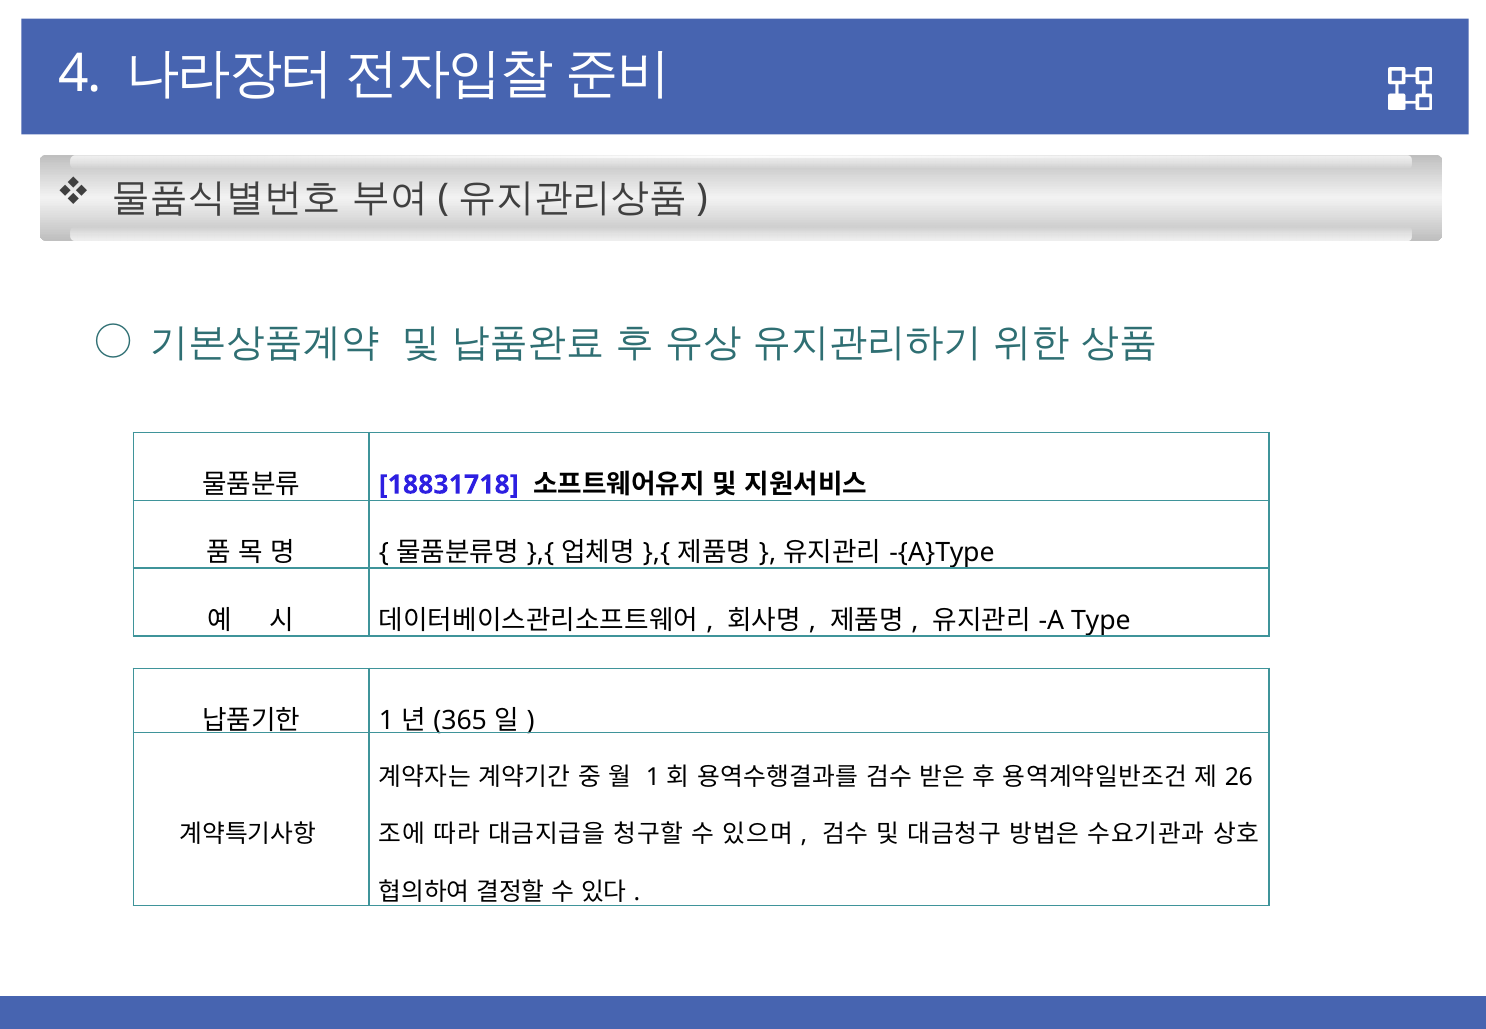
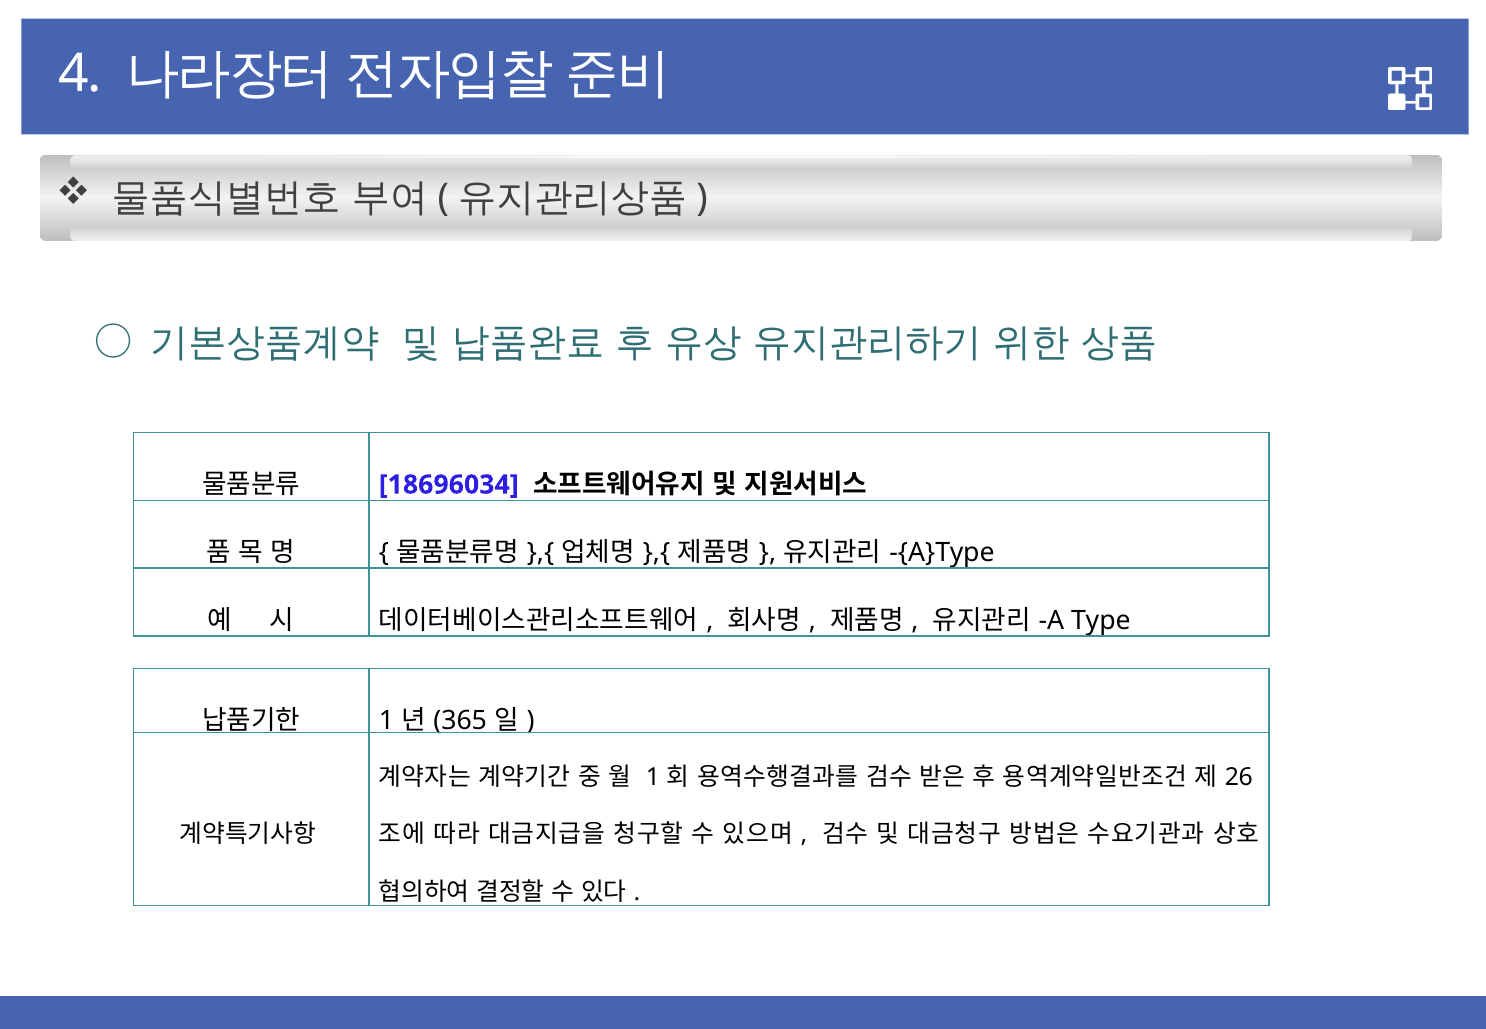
18831718: 18831718 -> 18696034
